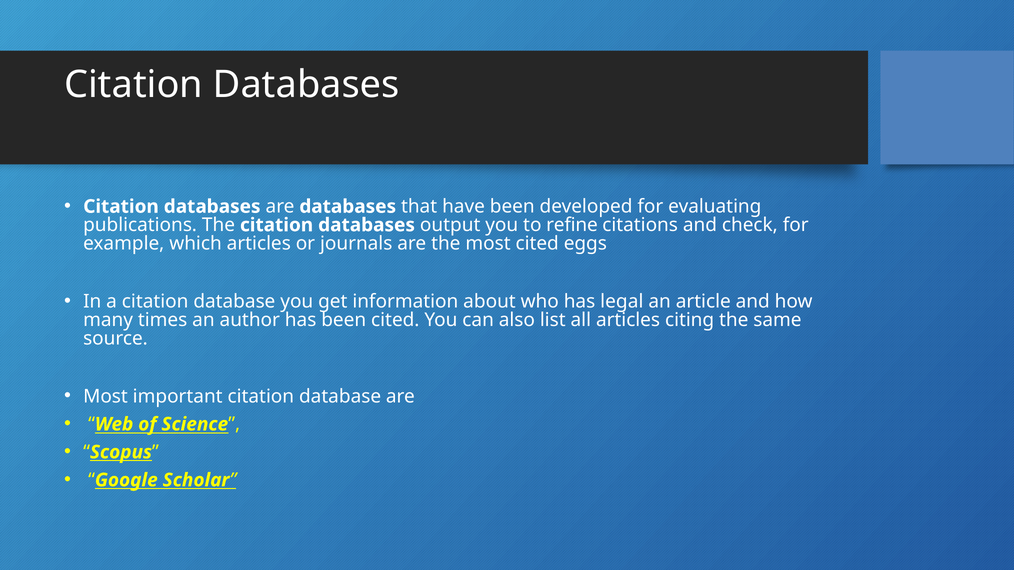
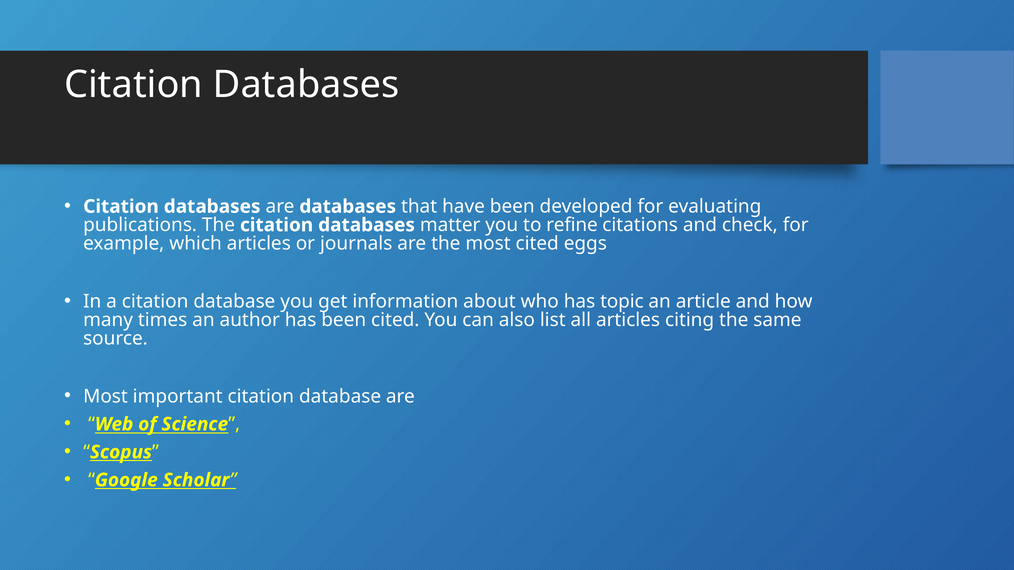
output: output -> matter
legal: legal -> topic
